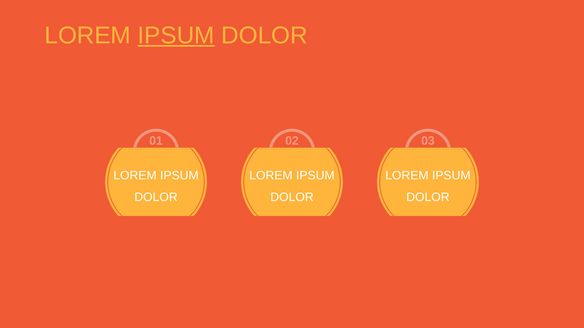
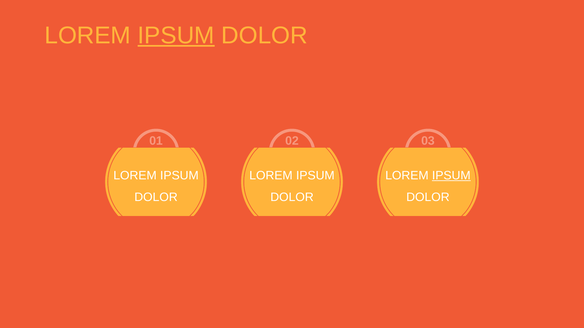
IPSUM at (451, 176) underline: none -> present
